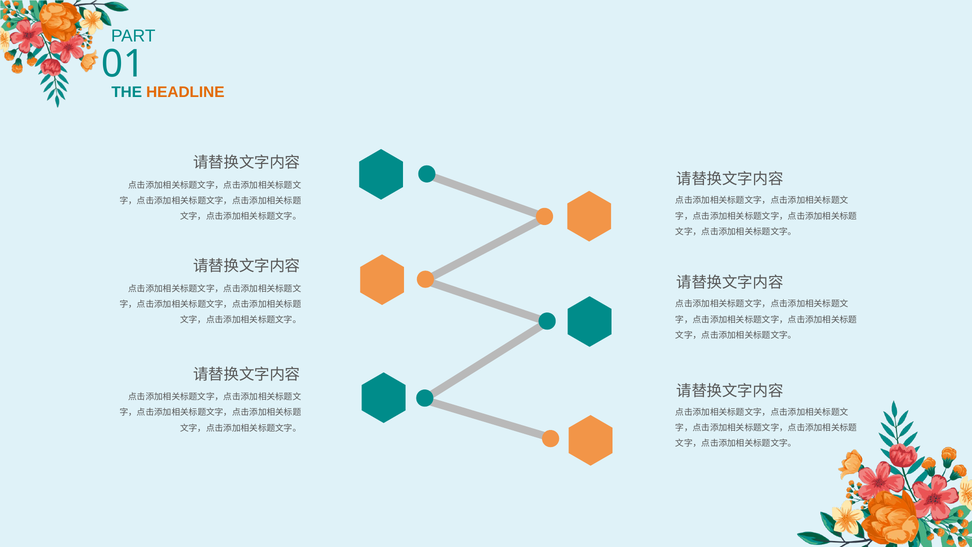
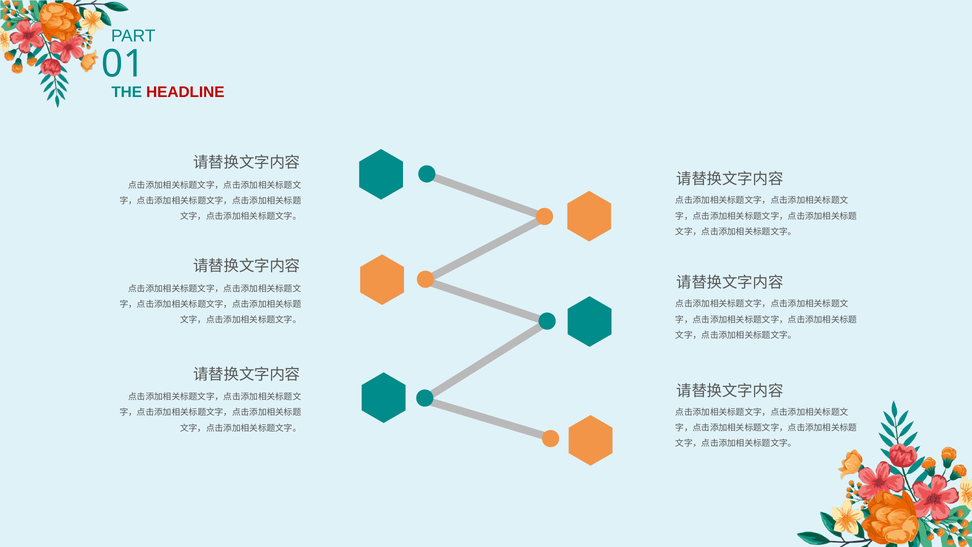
HEADLINE colour: orange -> red
